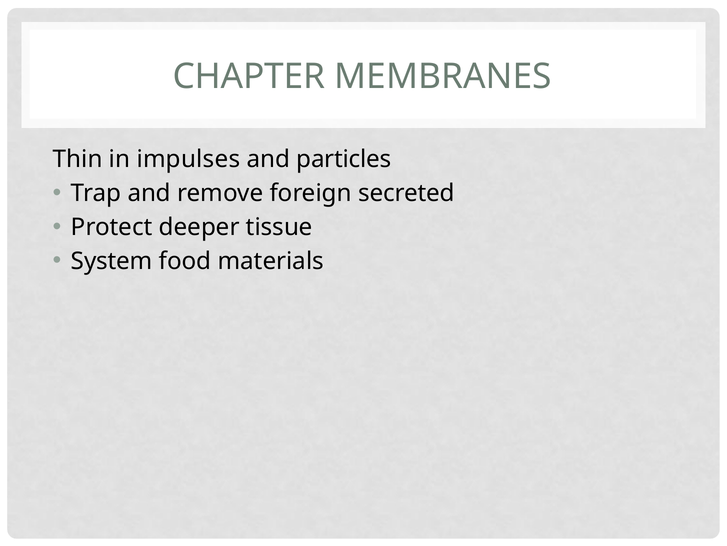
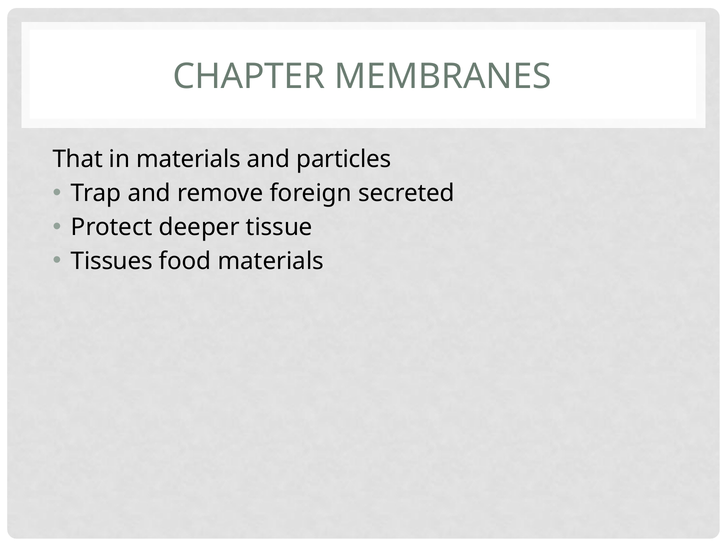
Thin: Thin -> That
in impulses: impulses -> materials
System: System -> Tissues
